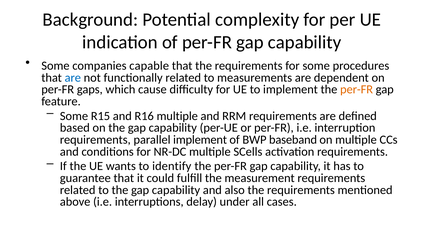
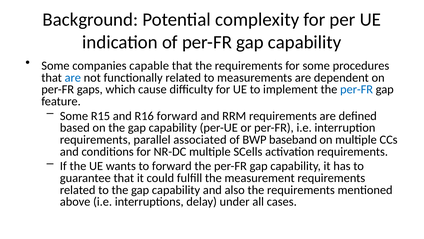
per-FR at (357, 89) colour: orange -> blue
R16 multiple: multiple -> forward
parallel implement: implement -> associated
to identify: identify -> forward
